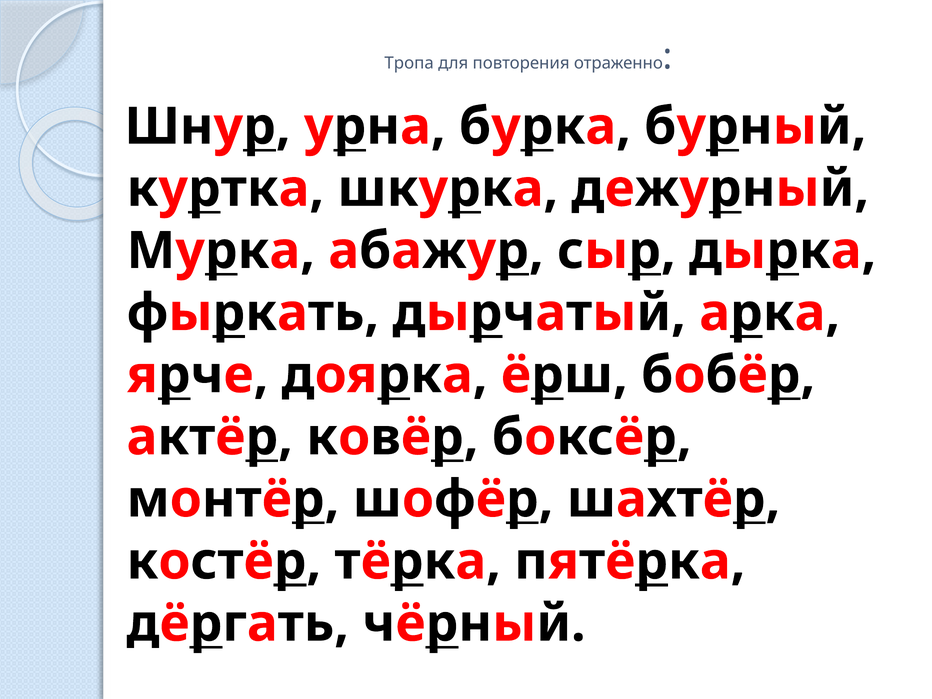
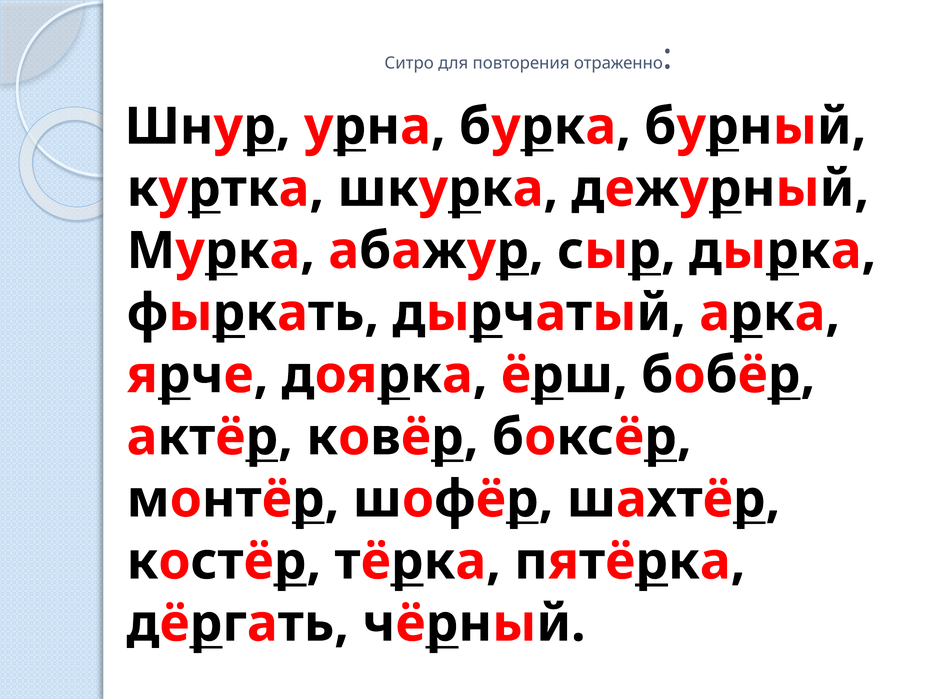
Тропа: Тропа -> Ситро
